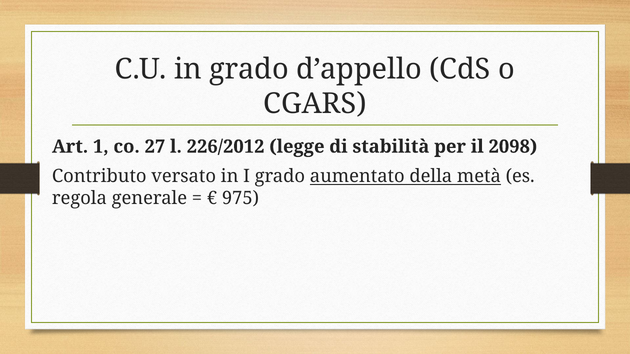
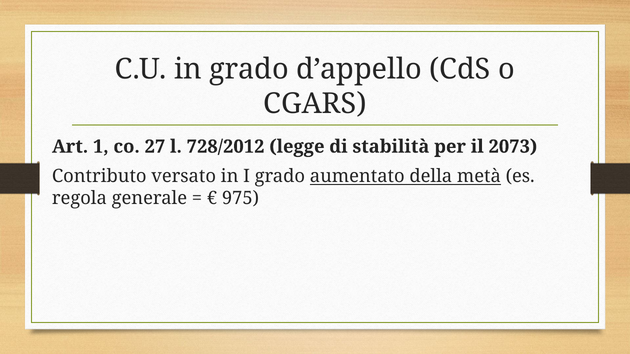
226/2012: 226/2012 -> 728/2012
2098: 2098 -> 2073
